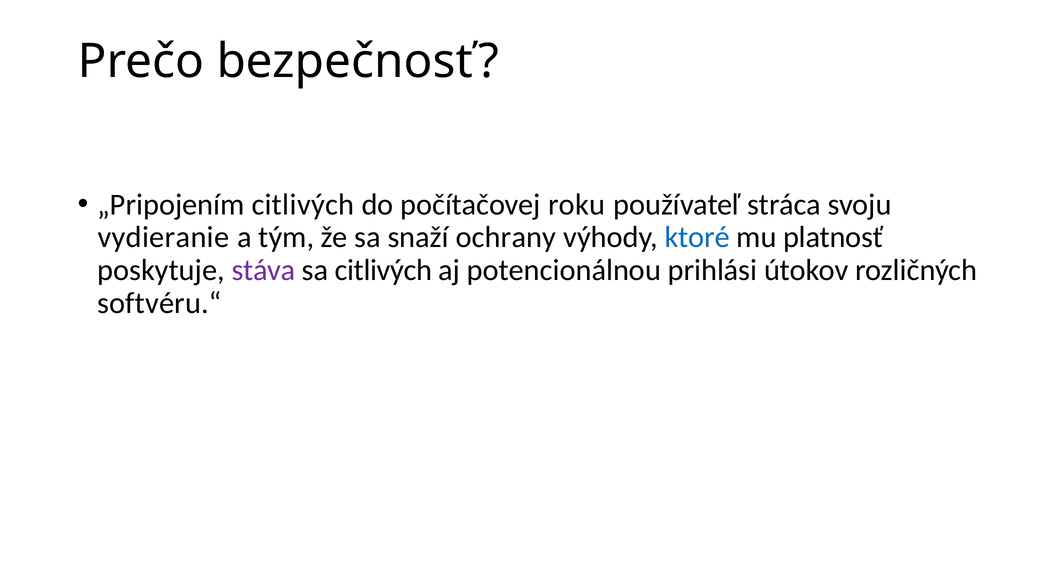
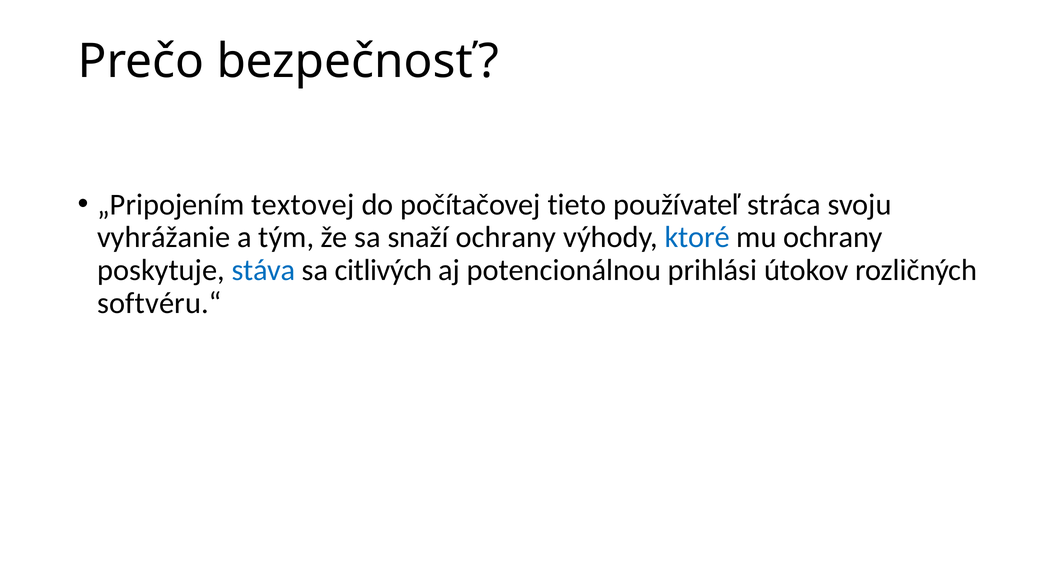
„Pripojením citlivých: citlivých -> textovej
roku: roku -> tieto
vydieranie: vydieranie -> vyhrážanie
mu platnosť: platnosť -> ochrany
stáva colour: purple -> blue
